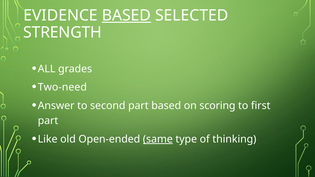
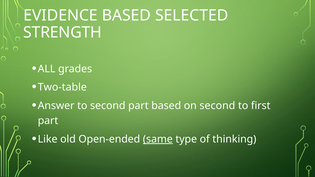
BASED at (126, 15) underline: present -> none
Two-need: Two-need -> Two-table
on scoring: scoring -> second
